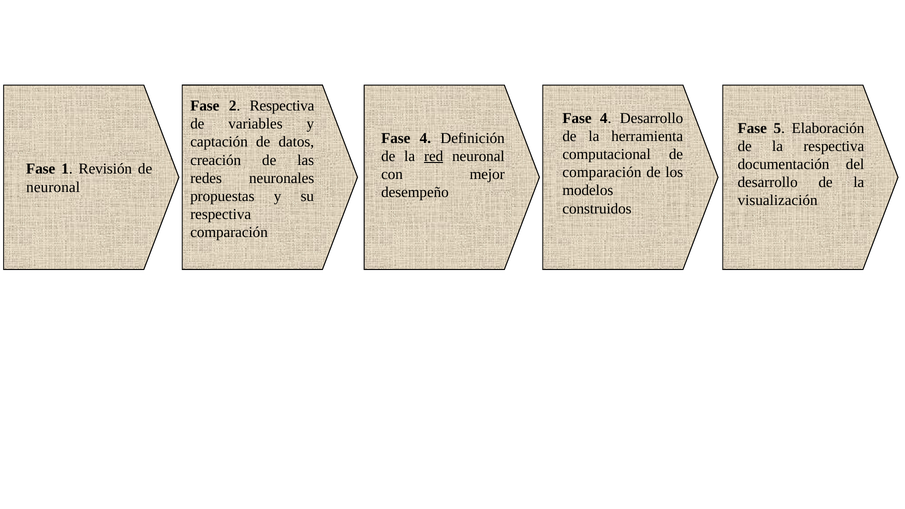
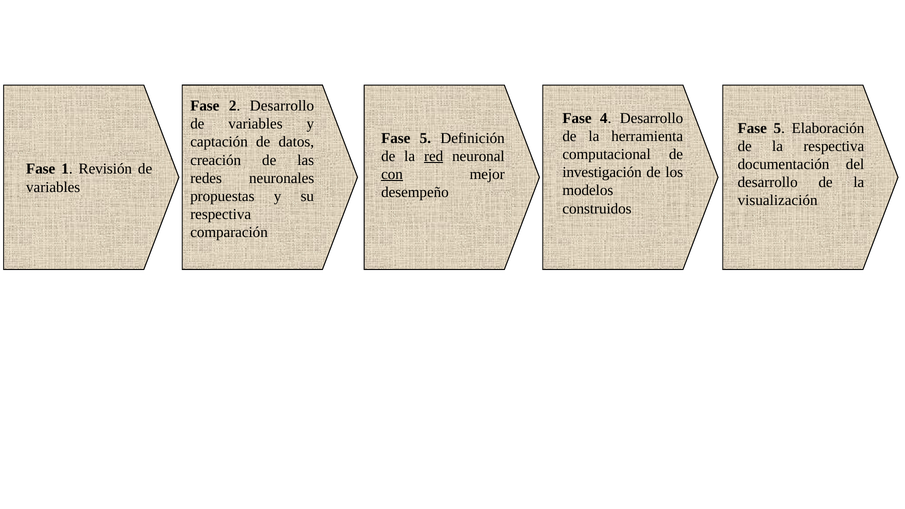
2 Respectiva: Respectiva -> Desarrollo
4 at (425, 138): 4 -> 5
comparación at (602, 172): comparación -> investigación
con underline: none -> present
neuronal at (53, 187): neuronal -> variables
